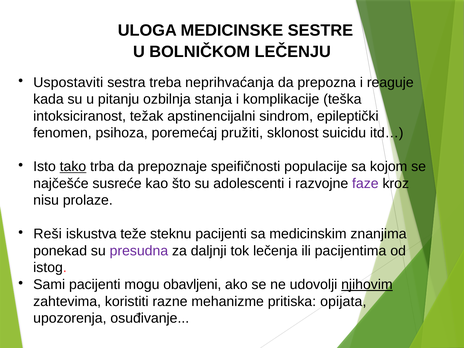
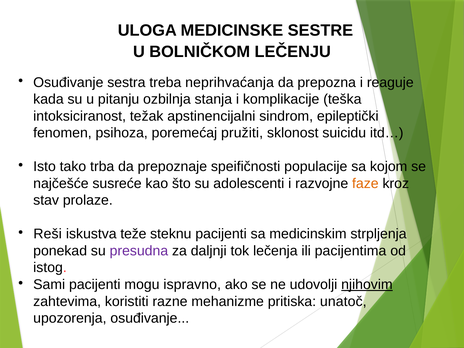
Uspostaviti at (68, 82): Uspostaviti -> Osuđivanje
tako underline: present -> none
faze colour: purple -> orange
nisu: nisu -> stav
znanjima: znanjima -> strpljenja
obavljeni: obavljeni -> ispravno
opijata: opijata -> unatoč
